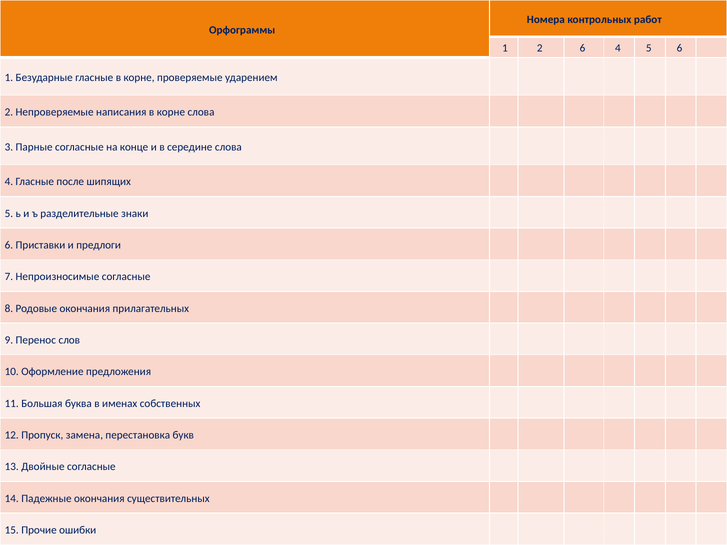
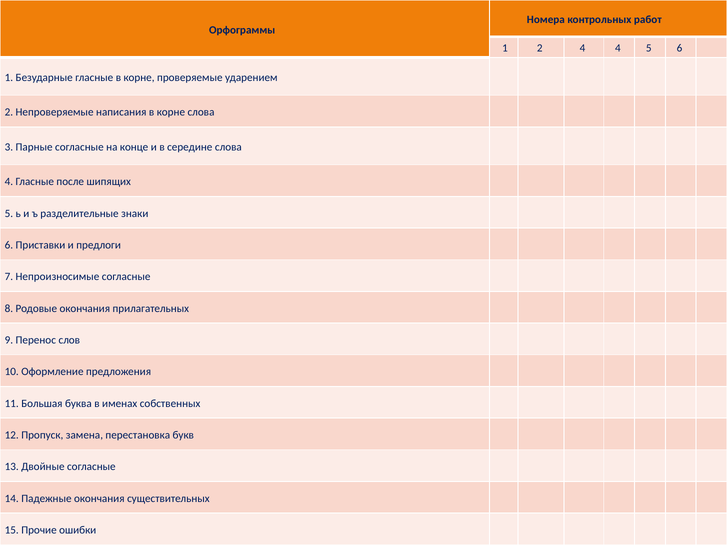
2 6: 6 -> 4
